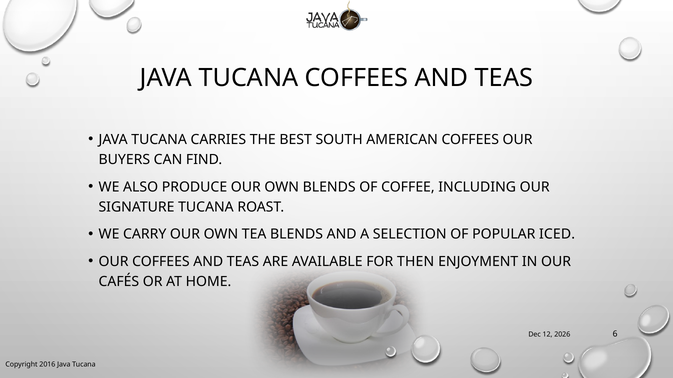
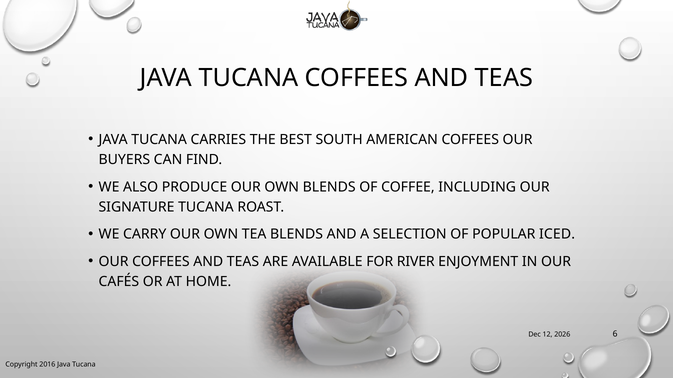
THEN: THEN -> RIVER
